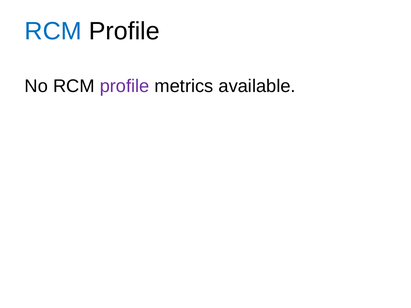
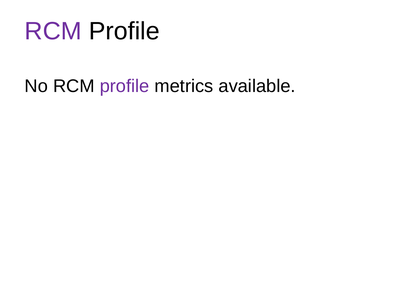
RCM at (53, 31) colour: blue -> purple
